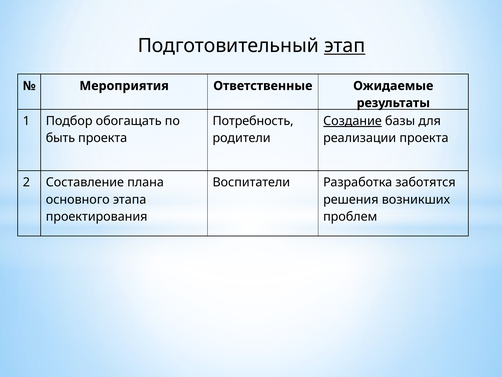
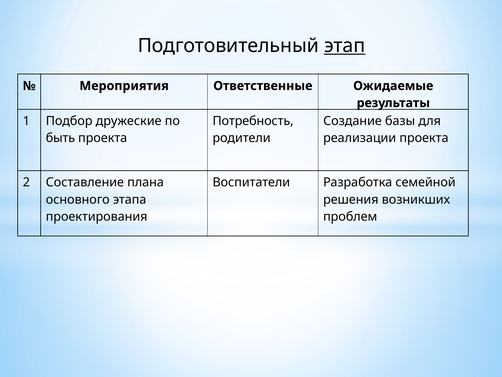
обогащать: обогащать -> дружеские
Создание underline: present -> none
заботятся: заботятся -> семейной
